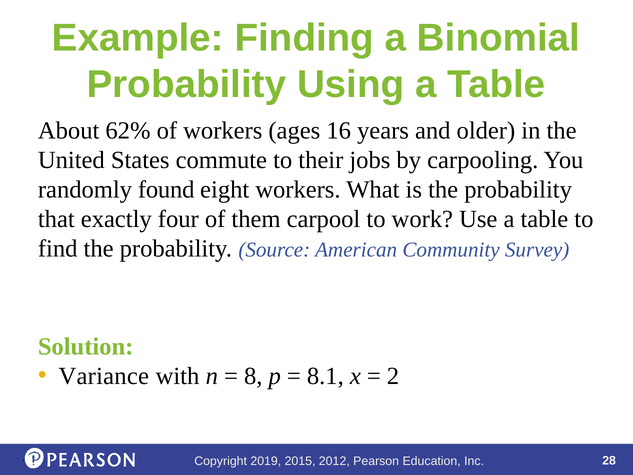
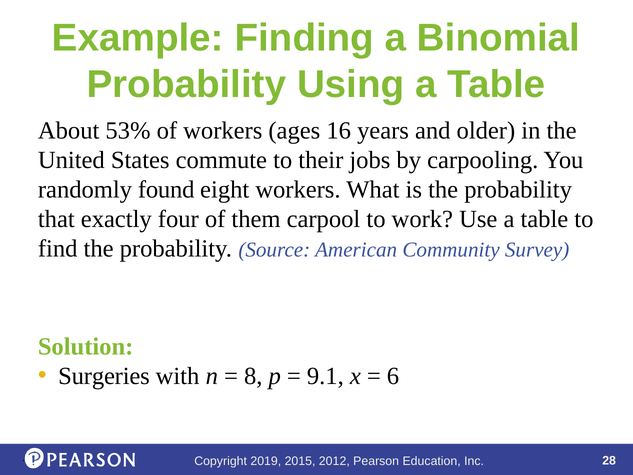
62%: 62% -> 53%
Variance: Variance -> Surgeries
8.1: 8.1 -> 9.1
2: 2 -> 6
